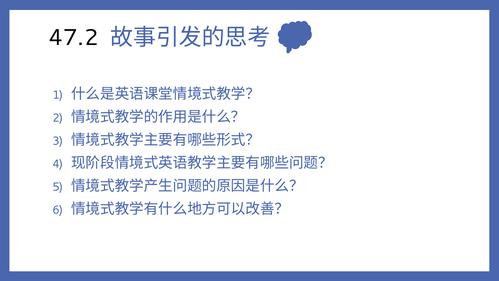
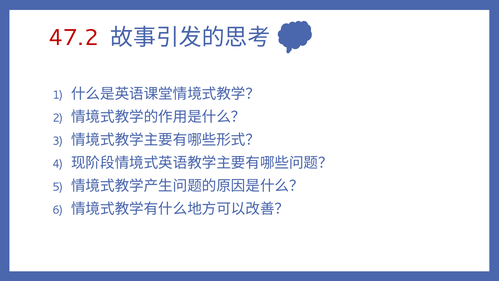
47.2 colour: black -> red
